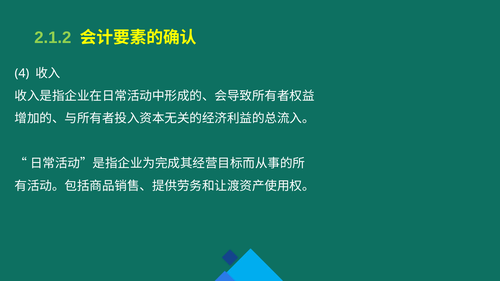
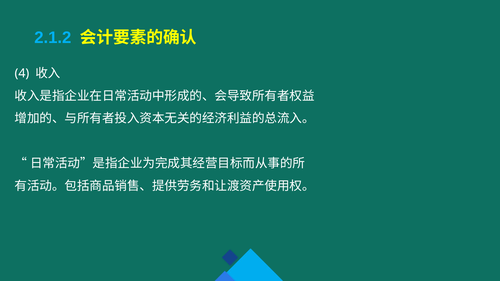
2.1.2 colour: light green -> light blue
